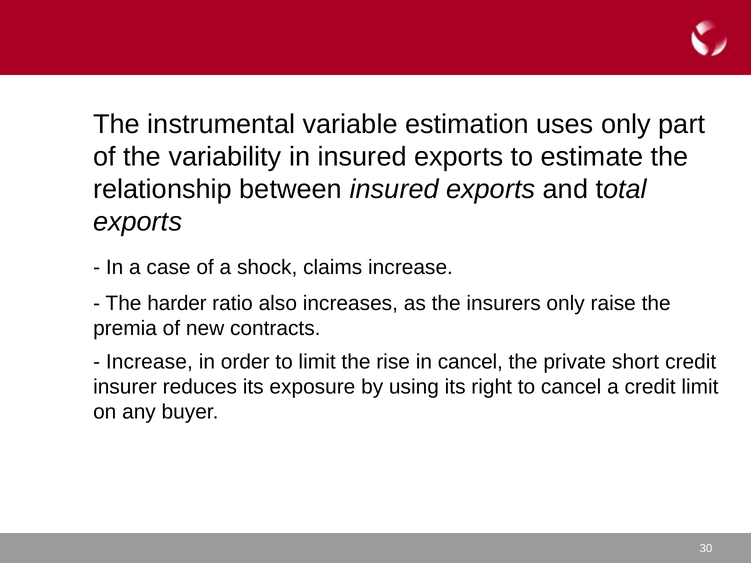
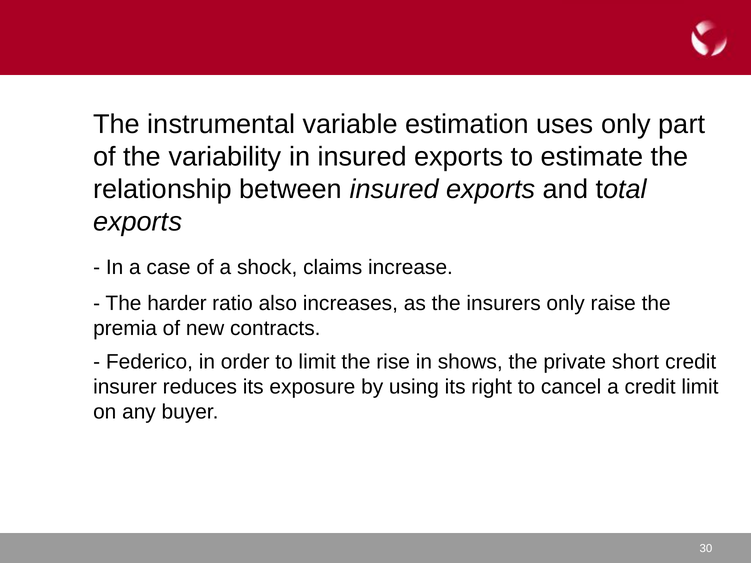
Increase at (149, 362): Increase -> Federico
in cancel: cancel -> shows
